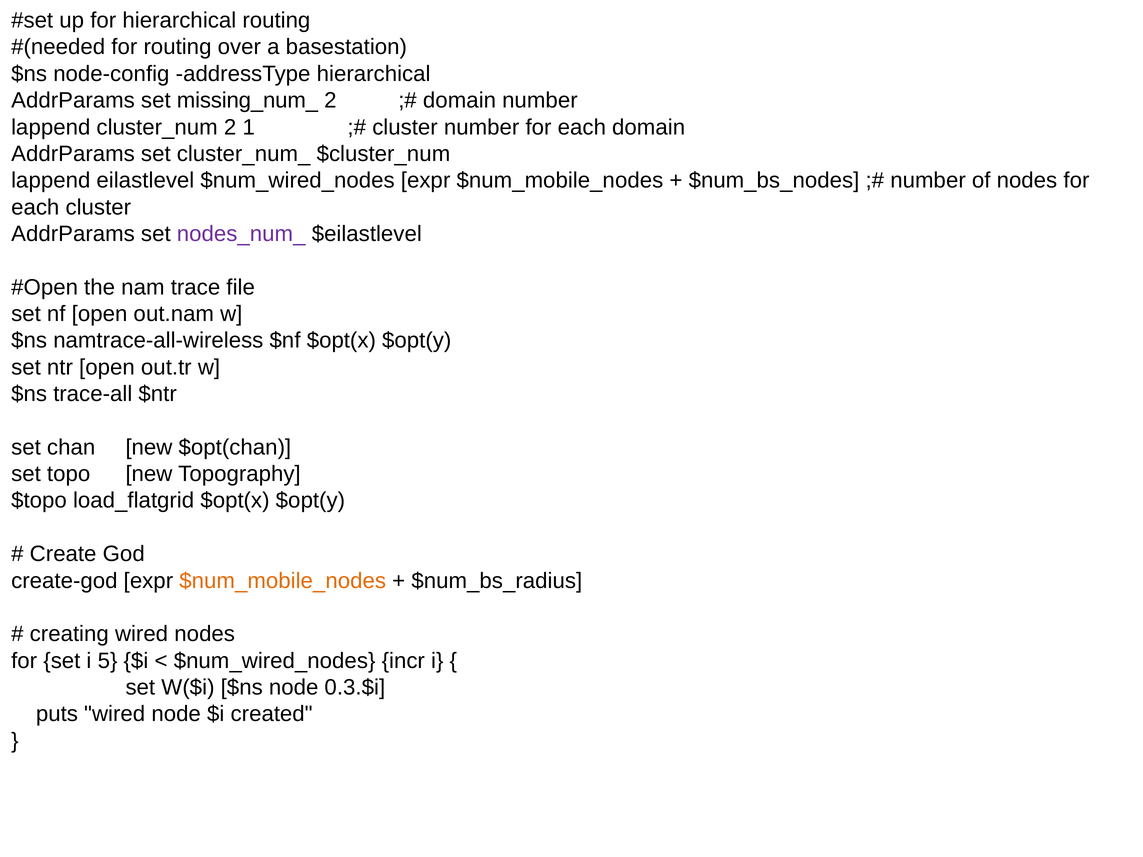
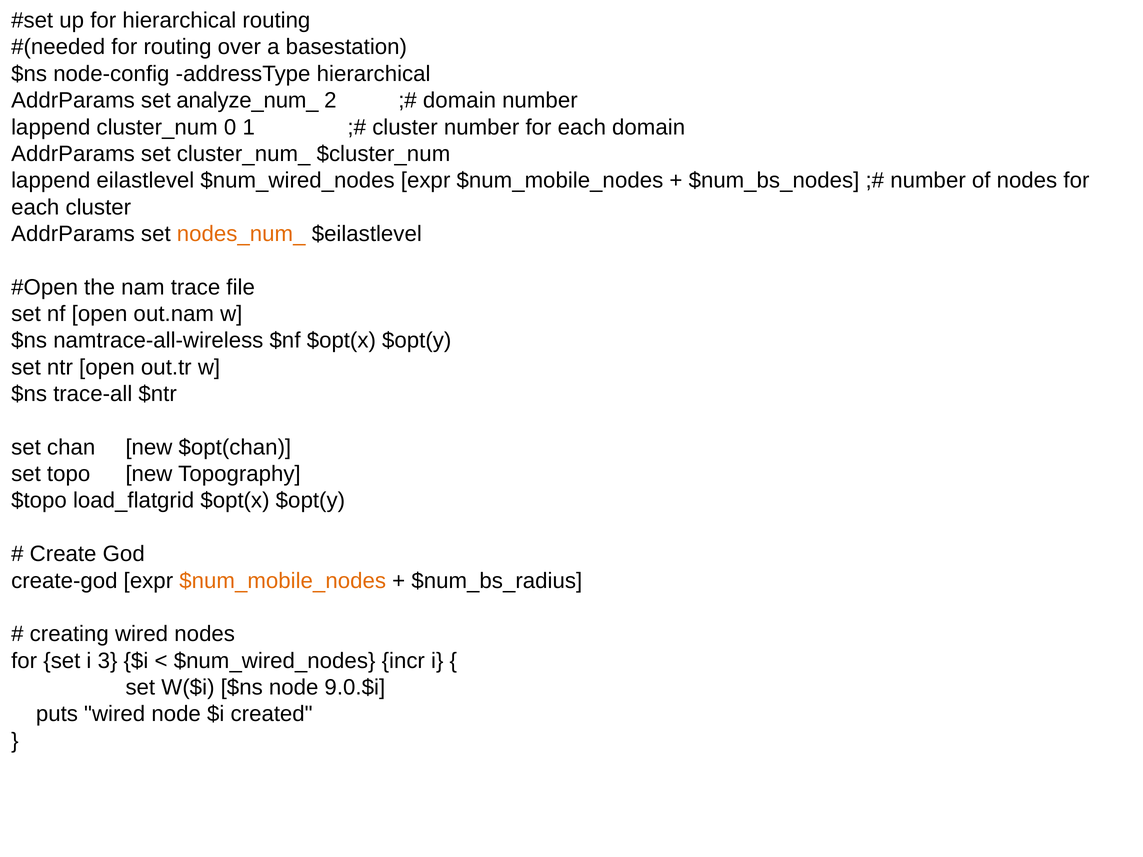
missing_num_: missing_num_ -> analyze_num_
cluster_num 2: 2 -> 0
nodes_num_ colour: purple -> orange
5: 5 -> 3
0.3.$i: 0.3.$i -> 9.0.$i
